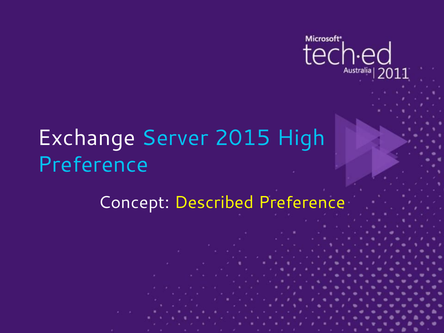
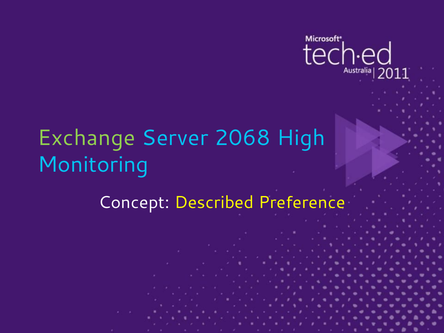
Exchange colour: white -> light green
2015: 2015 -> 2068
Preference at (93, 165): Preference -> Monitoring
